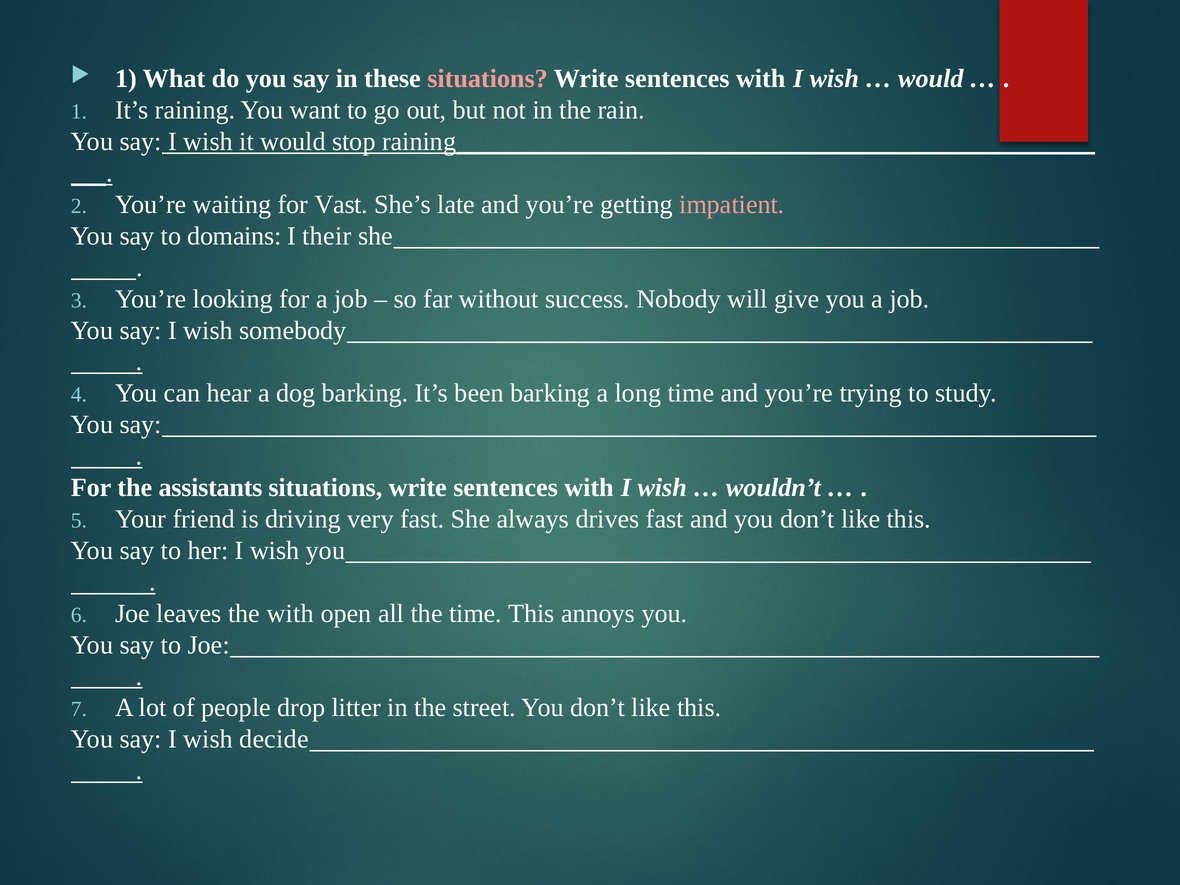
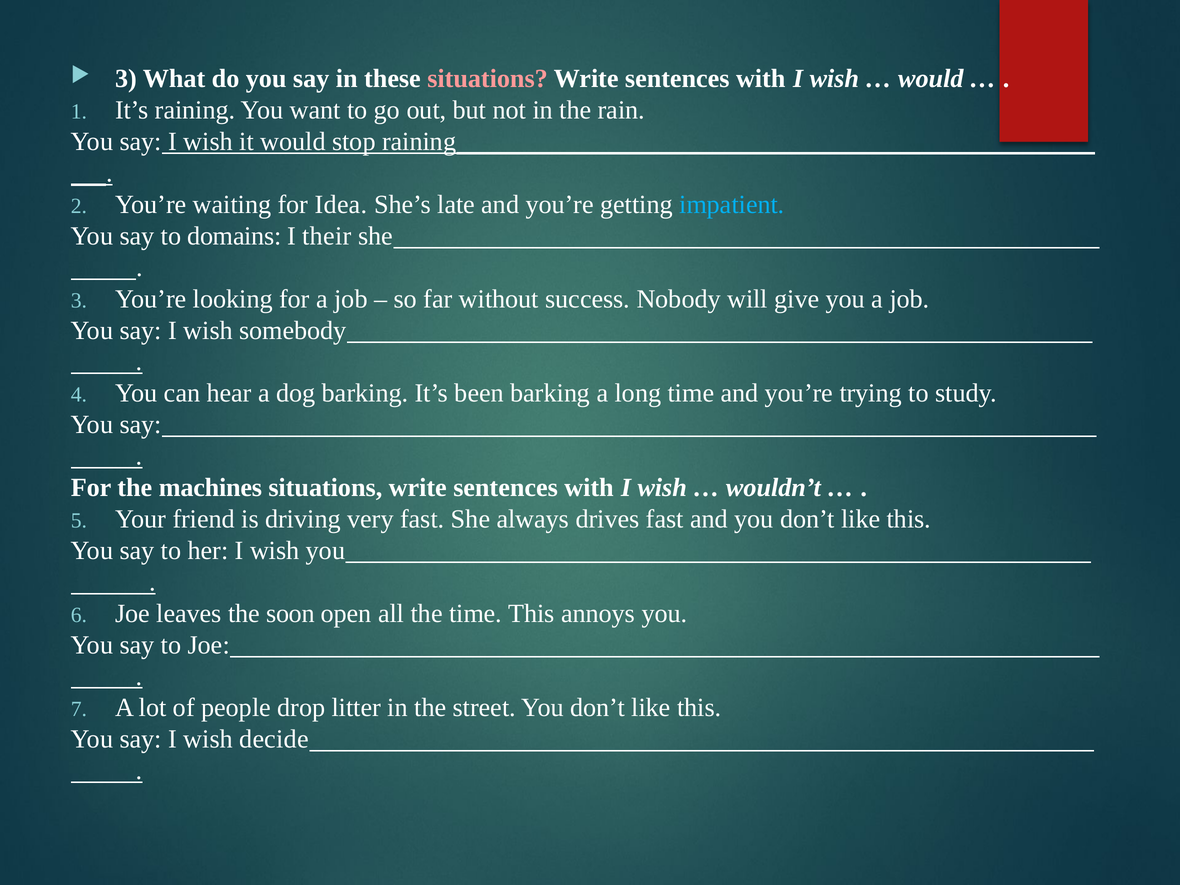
1 at (126, 79): 1 -> 3
Vast: Vast -> Idea
impatient colour: pink -> light blue
assistants: assistants -> machines
the with: with -> soon
